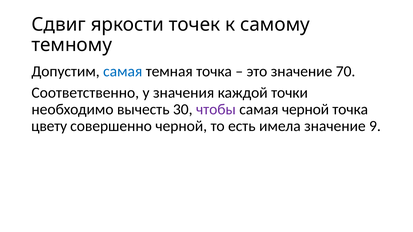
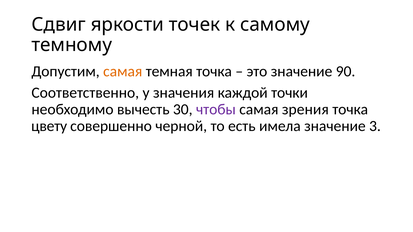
самая at (123, 72) colour: blue -> orange
70: 70 -> 90
самая черной: черной -> зрения
9: 9 -> 3
